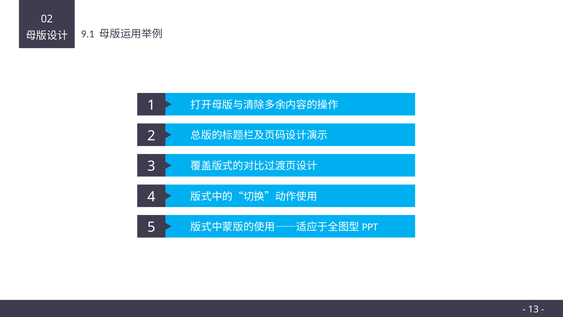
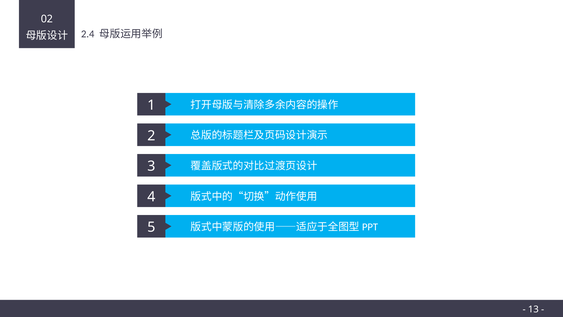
9.1: 9.1 -> 2.4
